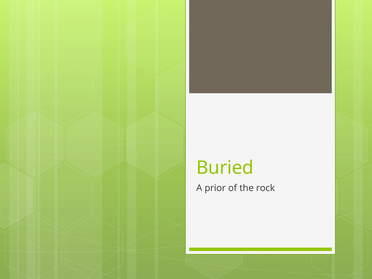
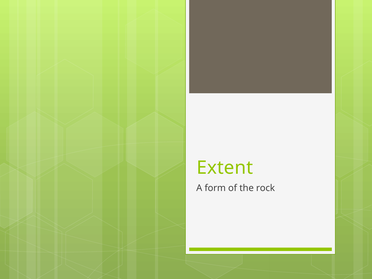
Buried: Buried -> Extent
prior: prior -> form
